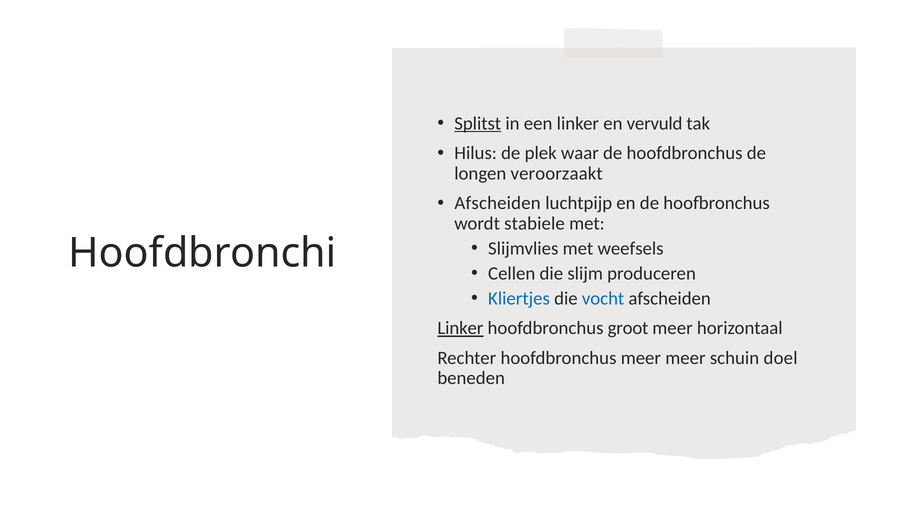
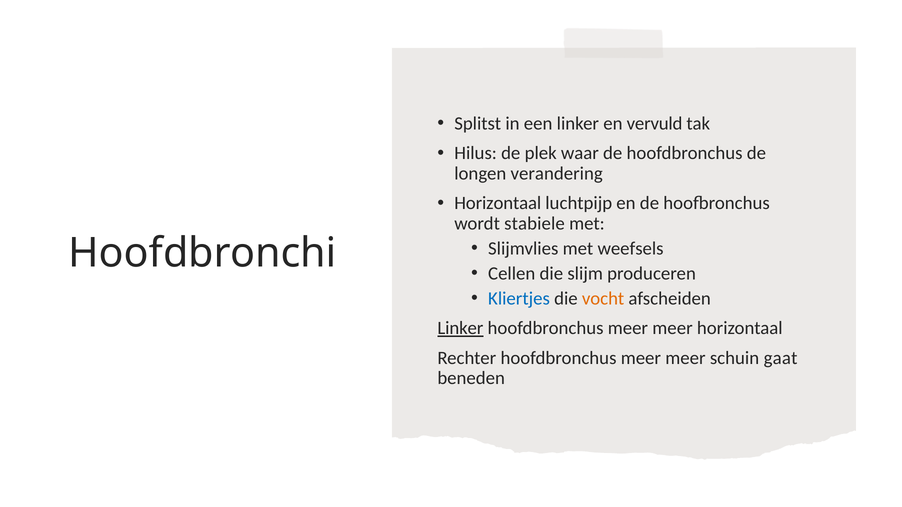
Splitst underline: present -> none
veroorzaakt: veroorzaakt -> verandering
Afscheiden at (498, 203): Afscheiden -> Horizontaal
vocht colour: blue -> orange
groot at (628, 328): groot -> meer
doel: doel -> gaat
